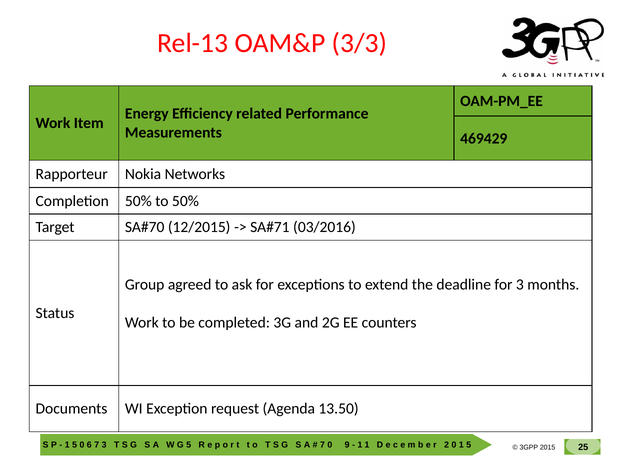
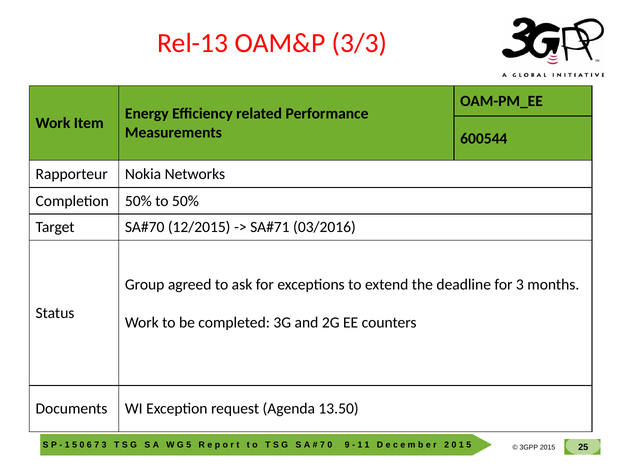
469429: 469429 -> 600544
